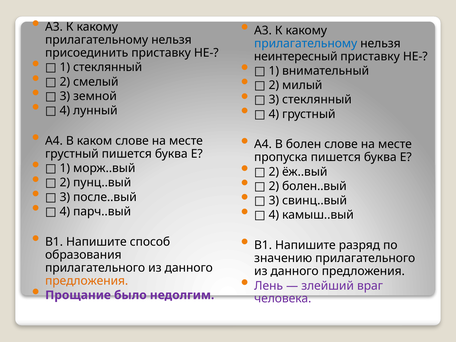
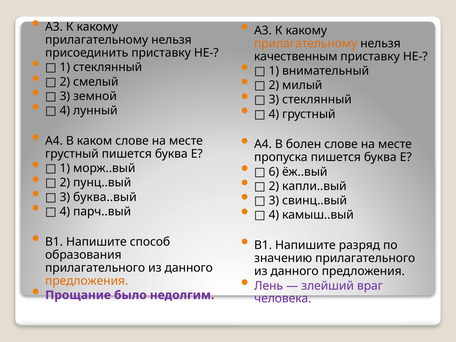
прилагательному at (306, 43) colour: blue -> orange
неинтересный: неинтересный -> качественным
2 at (274, 172): 2 -> 6
болен..вый: болен..вый -> капли..вый
после..вый: после..вый -> буква..вый
